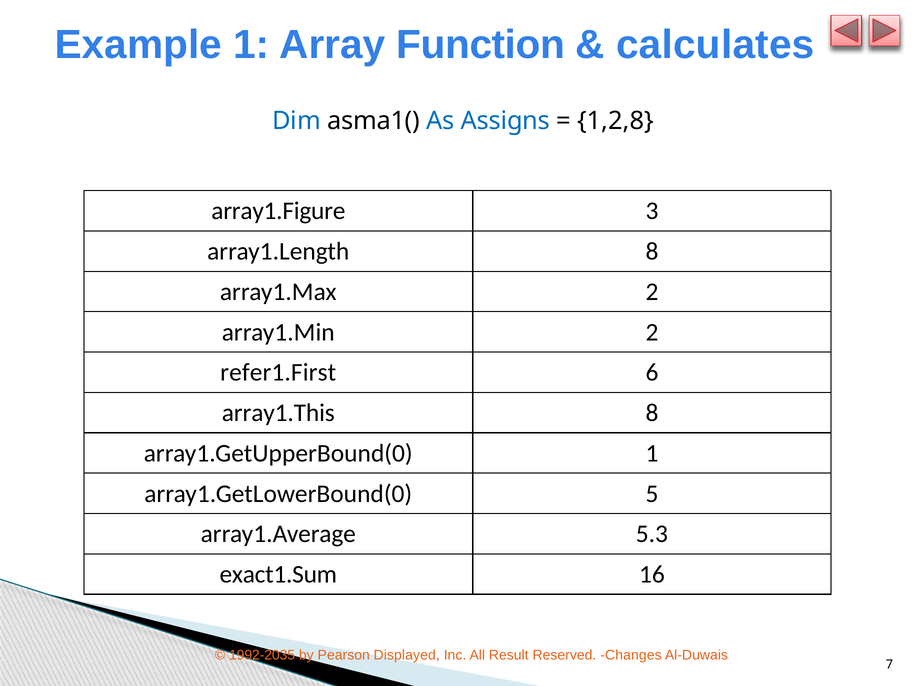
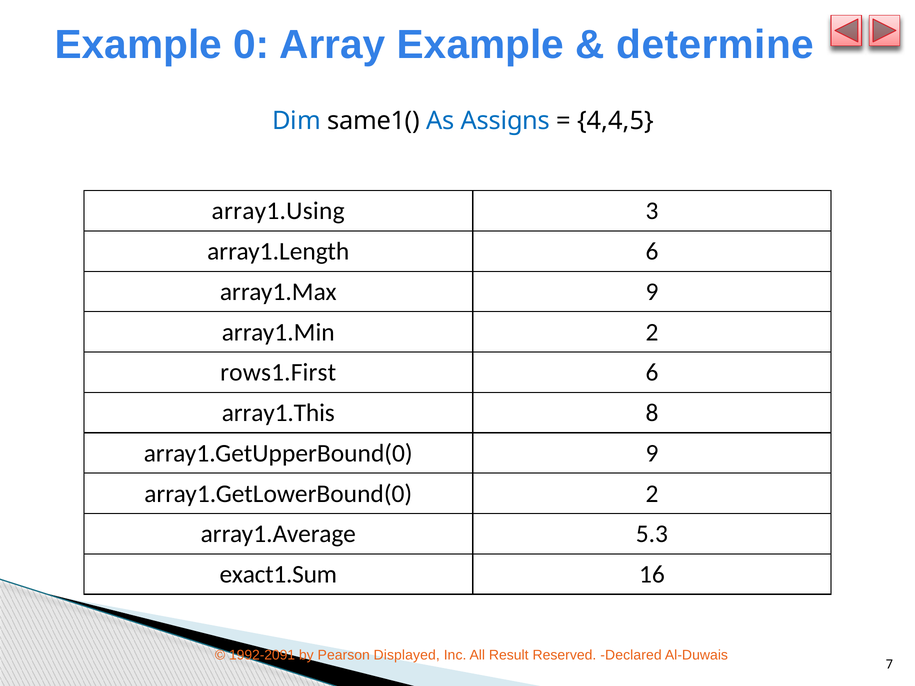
Example 1: 1 -> 0
Array Function: Function -> Example
calculates: calculates -> determine
asma1(: asma1( -> same1(
1,2,8: 1,2,8 -> 4,4,5
array1.Figure: array1.Figure -> array1.Using
array1.Length 8: 8 -> 6
array1.Max 2: 2 -> 9
refer1.First: refer1.First -> rows1.First
array1.GetUpperBound(0 1: 1 -> 9
array1.GetLowerBound(0 5: 5 -> 2
1992-2035: 1992-2035 -> 1992-2091
Changes: Changes -> Declared
